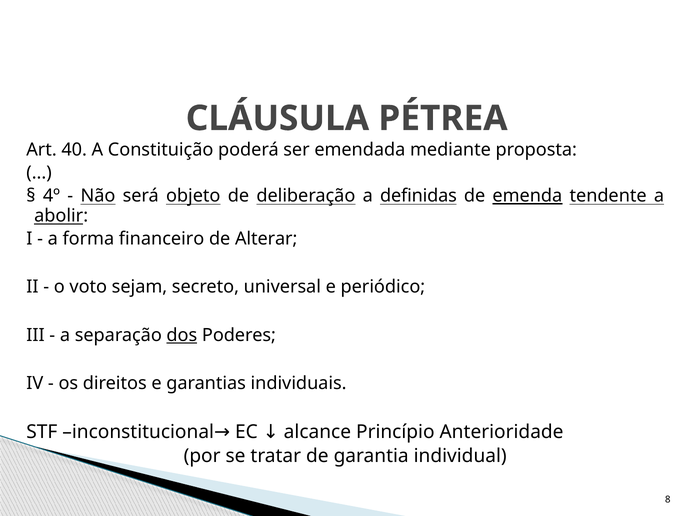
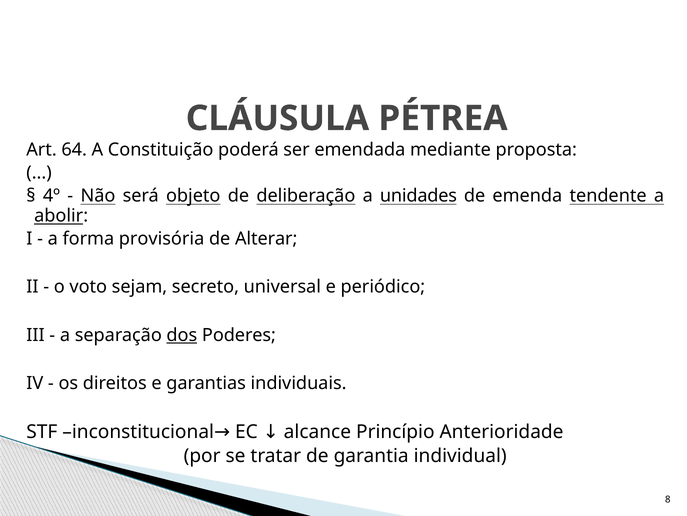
40: 40 -> 64
definidas: definidas -> unidades
emenda underline: present -> none
financeiro: financeiro -> provisória
